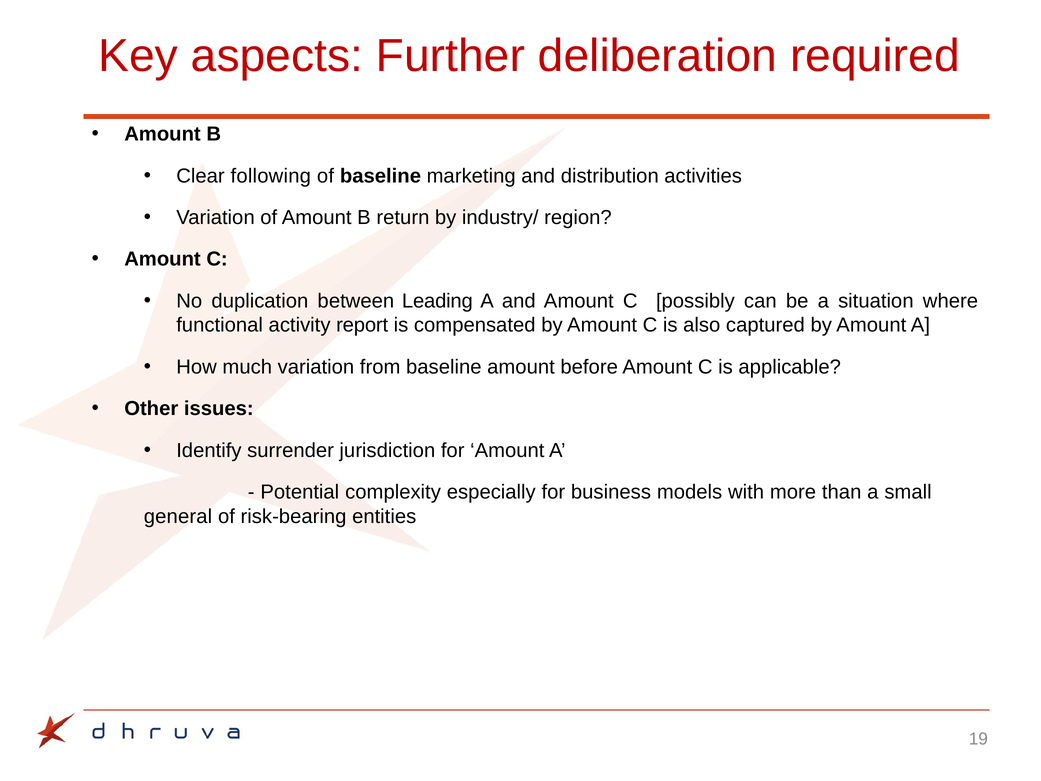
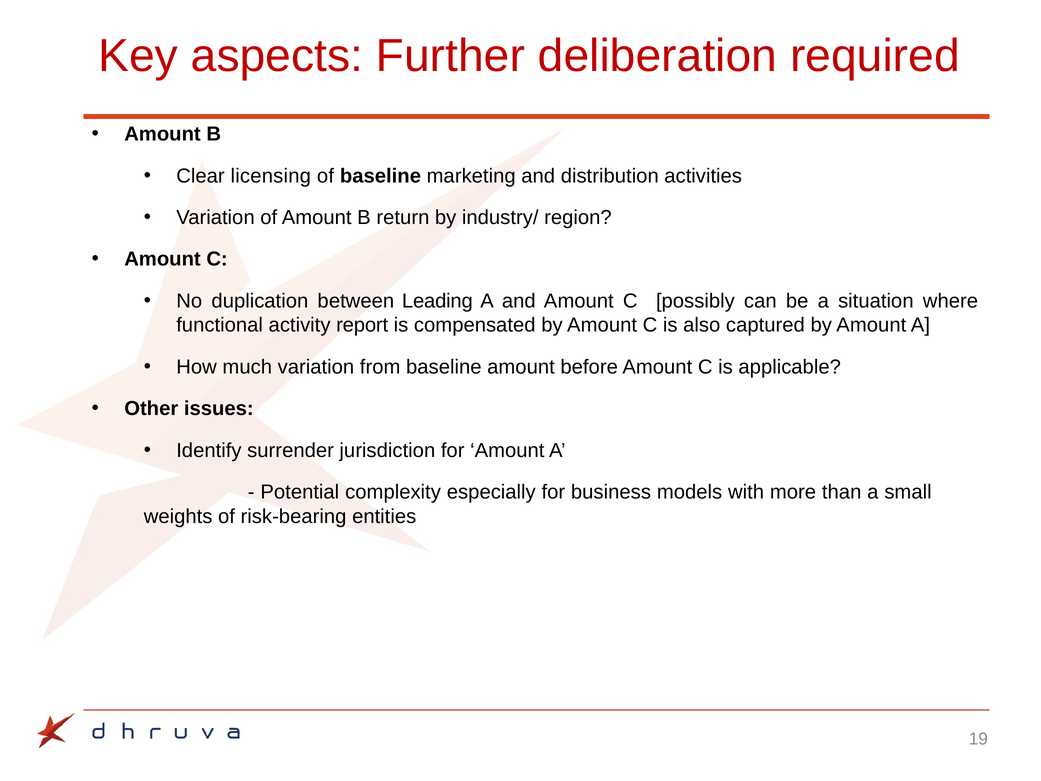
following: following -> licensing
general: general -> weights
